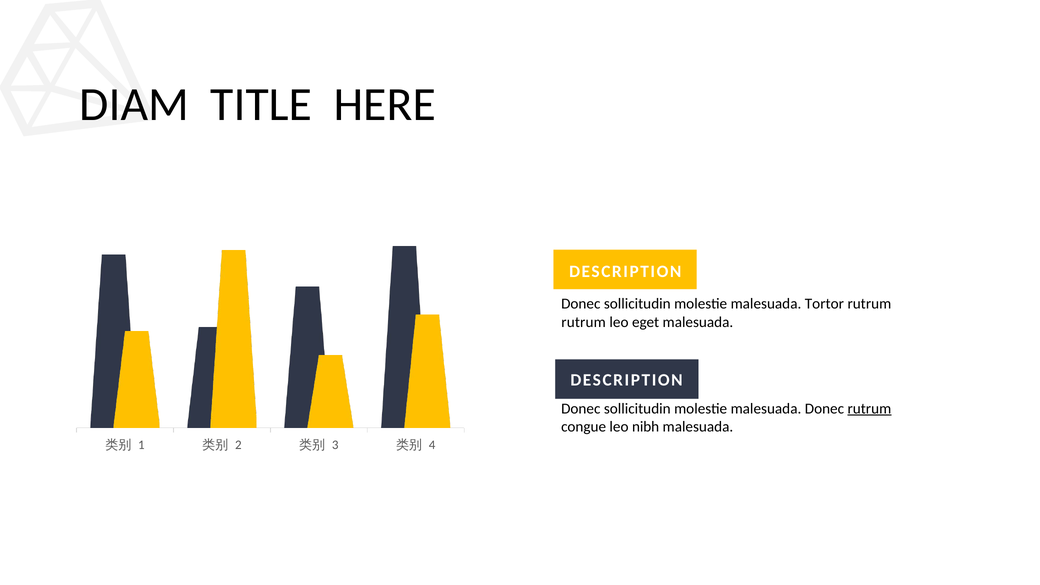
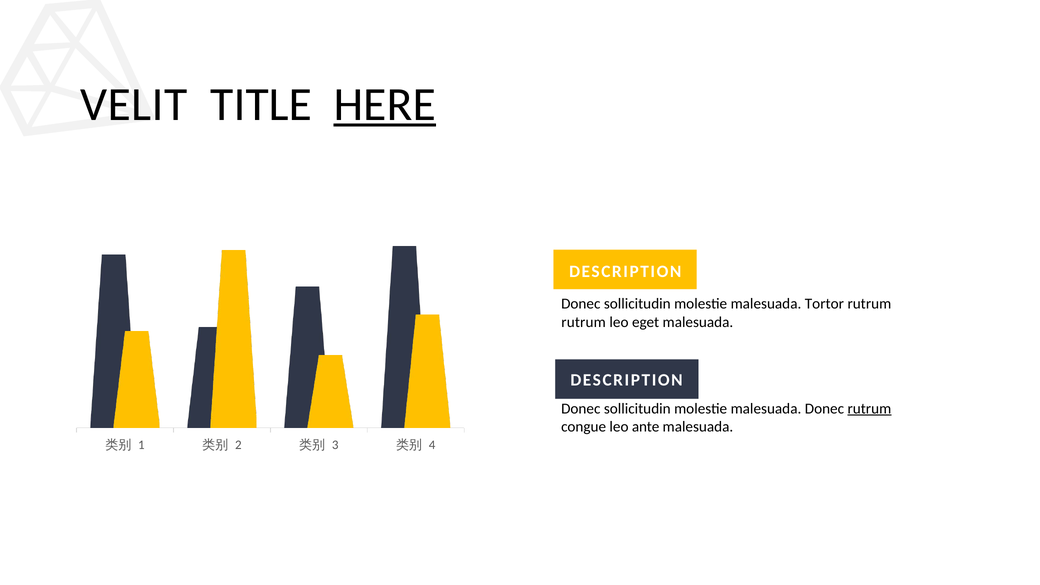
DIAM: DIAM -> VELIT
HERE underline: none -> present
nibh: nibh -> ante
